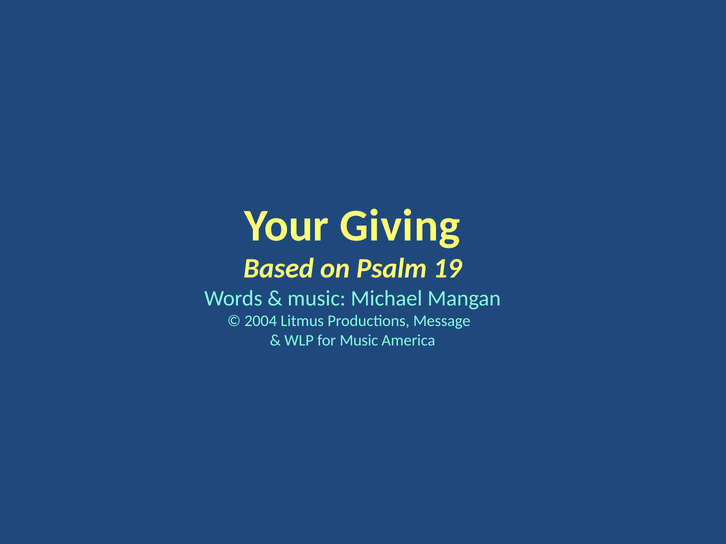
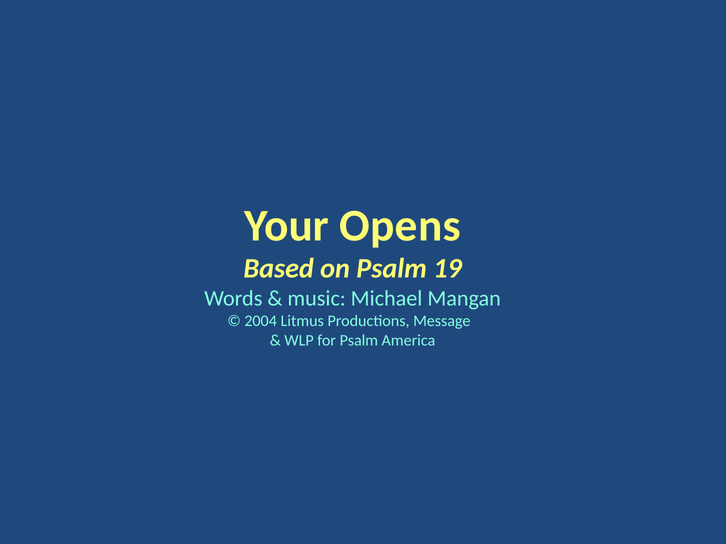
Giving: Giving -> Opens
for Music: Music -> Psalm
